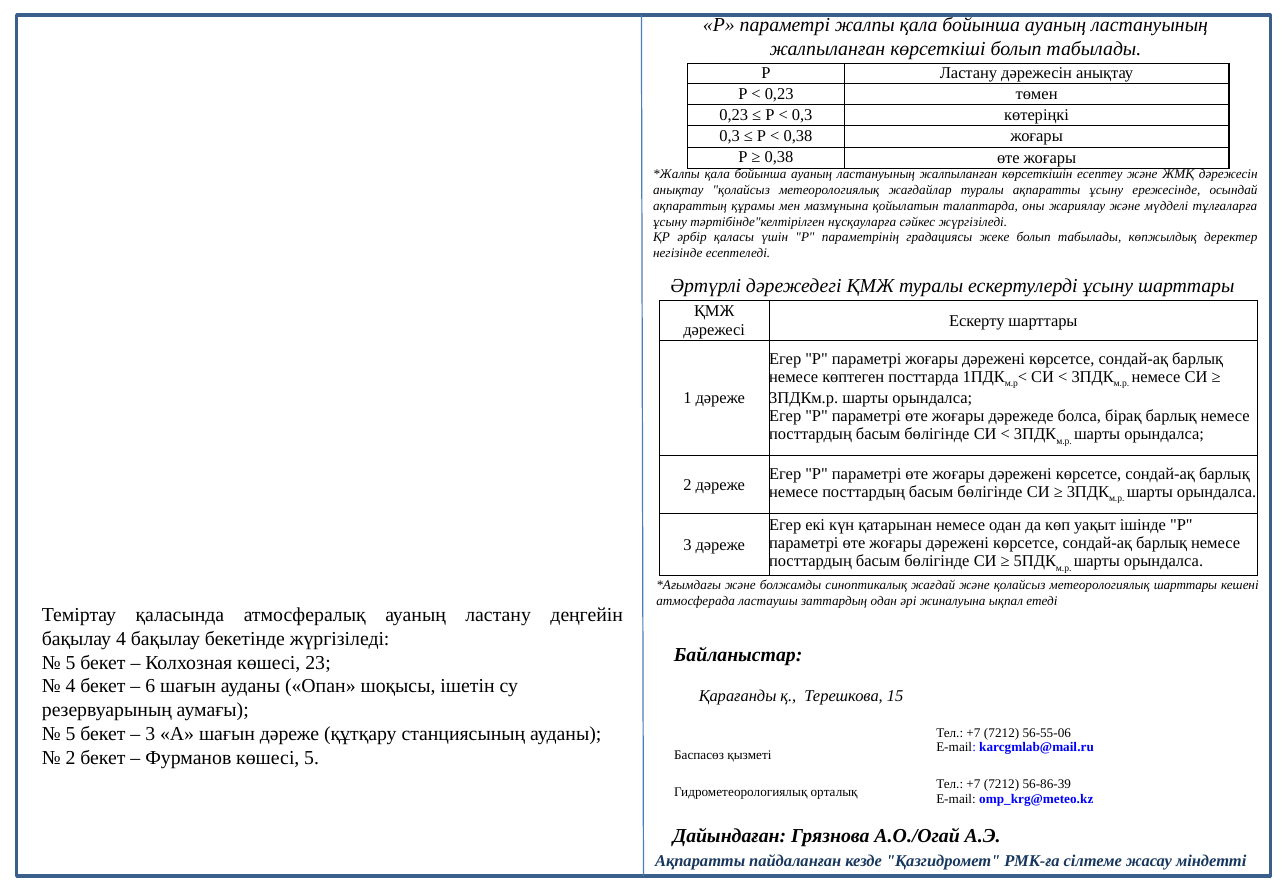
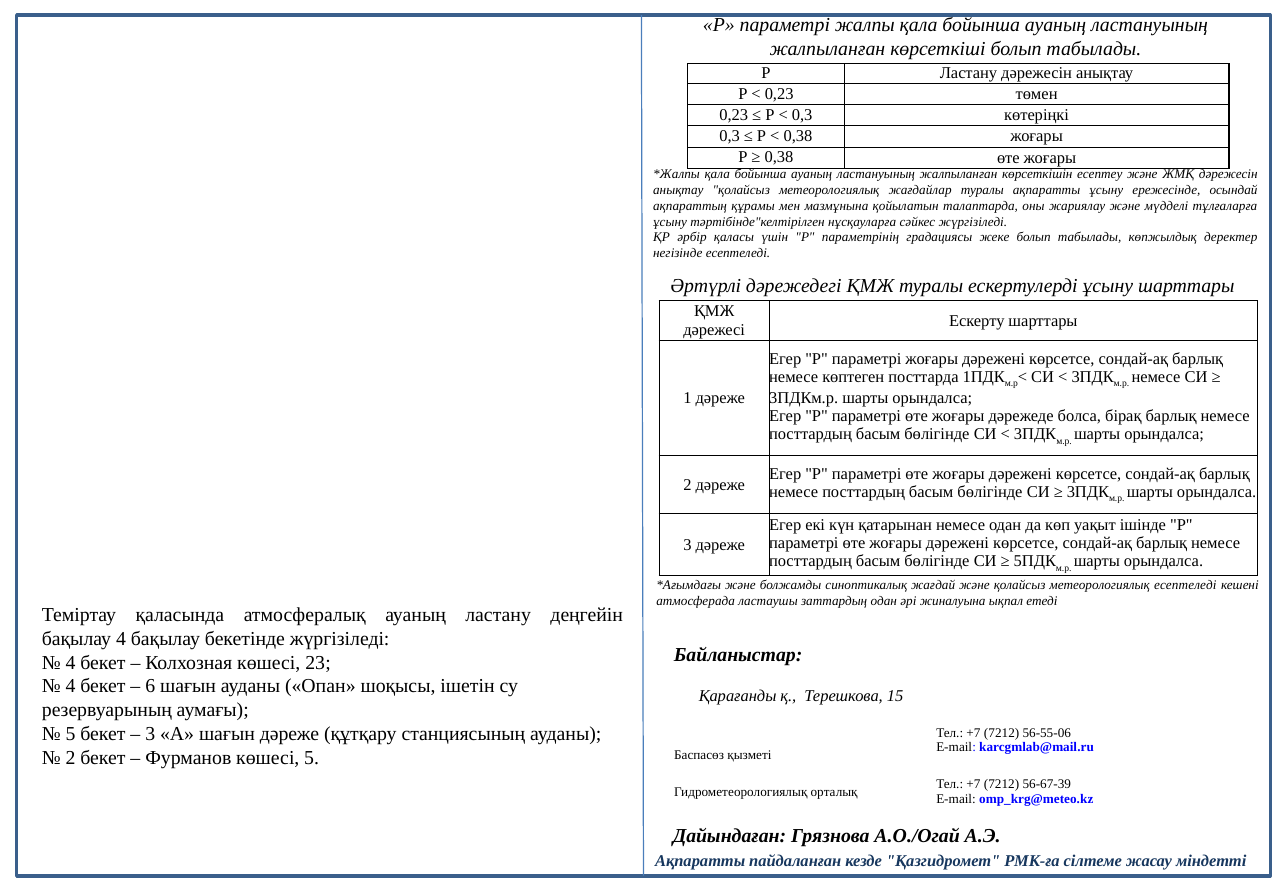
метеорологиялық шарттары: шарттары -> есептеледі
5 at (71, 663): 5 -> 4
56-86-39: 56-86-39 -> 56-67-39
